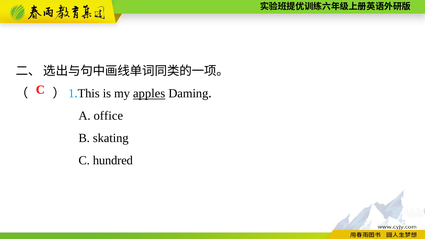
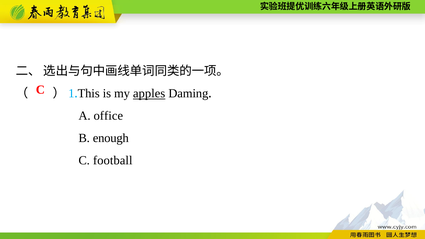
skating: skating -> enough
hundred: hundred -> football
